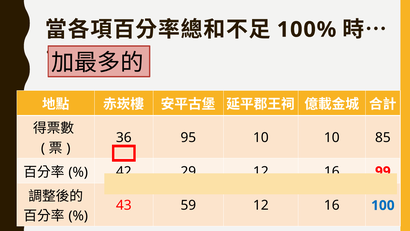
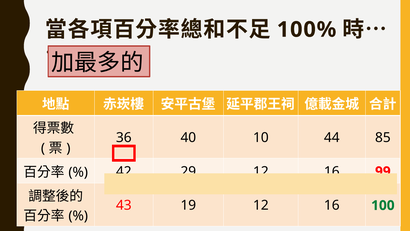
95: 95 -> 40
10 10: 10 -> 44
59: 59 -> 19
100 colour: blue -> green
